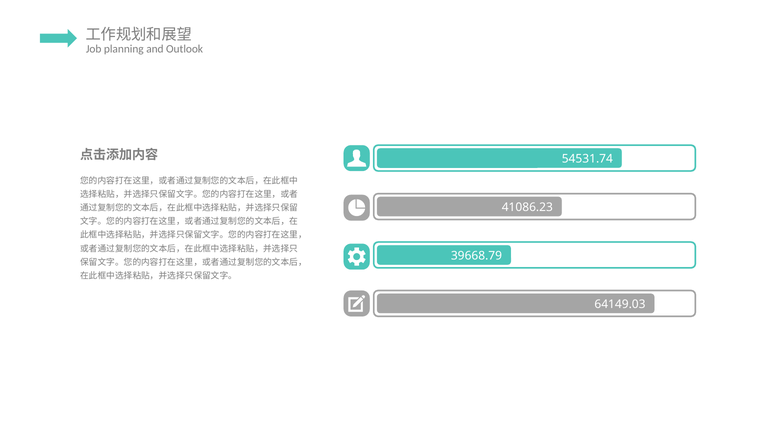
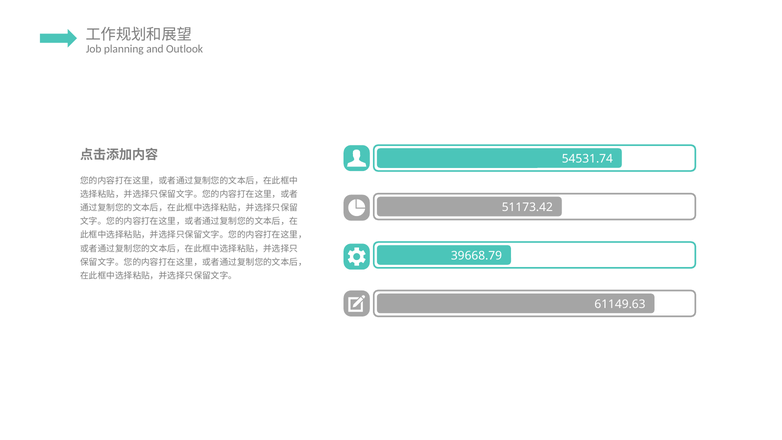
41086.23: 41086.23 -> 51173.42
64149.03: 64149.03 -> 61149.63
